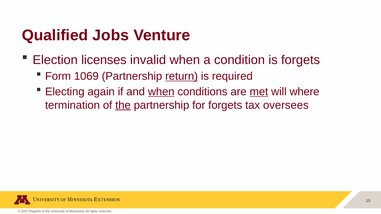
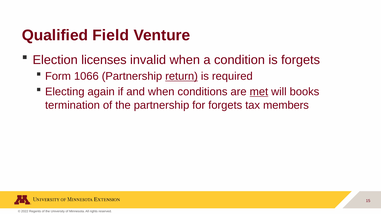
Jobs: Jobs -> Field
1069: 1069 -> 1066
when at (161, 92) underline: present -> none
where: where -> books
the at (123, 105) underline: present -> none
oversees: oversees -> members
